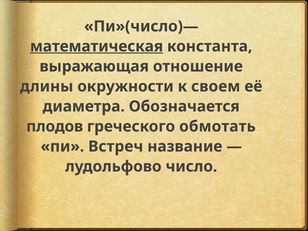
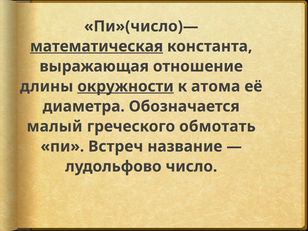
окружности underline: none -> present
своем: своем -> атома
плодов: плодов -> малый
